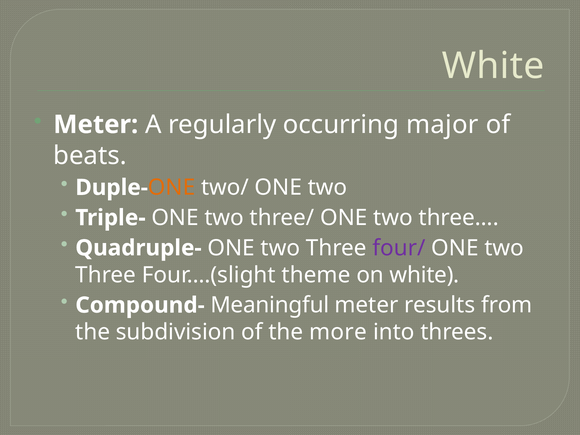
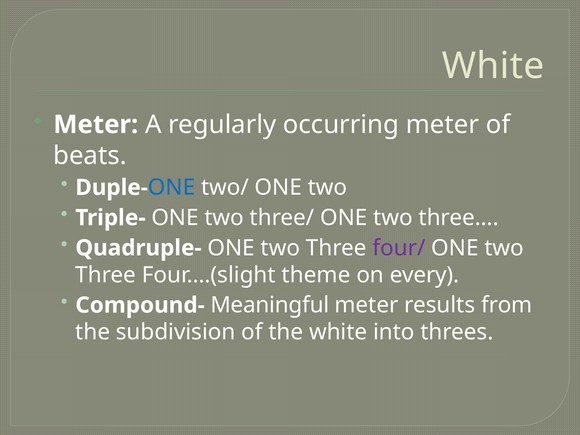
occurring major: major -> meter
ONE at (172, 187) colour: orange -> blue
on white: white -> every
the more: more -> white
